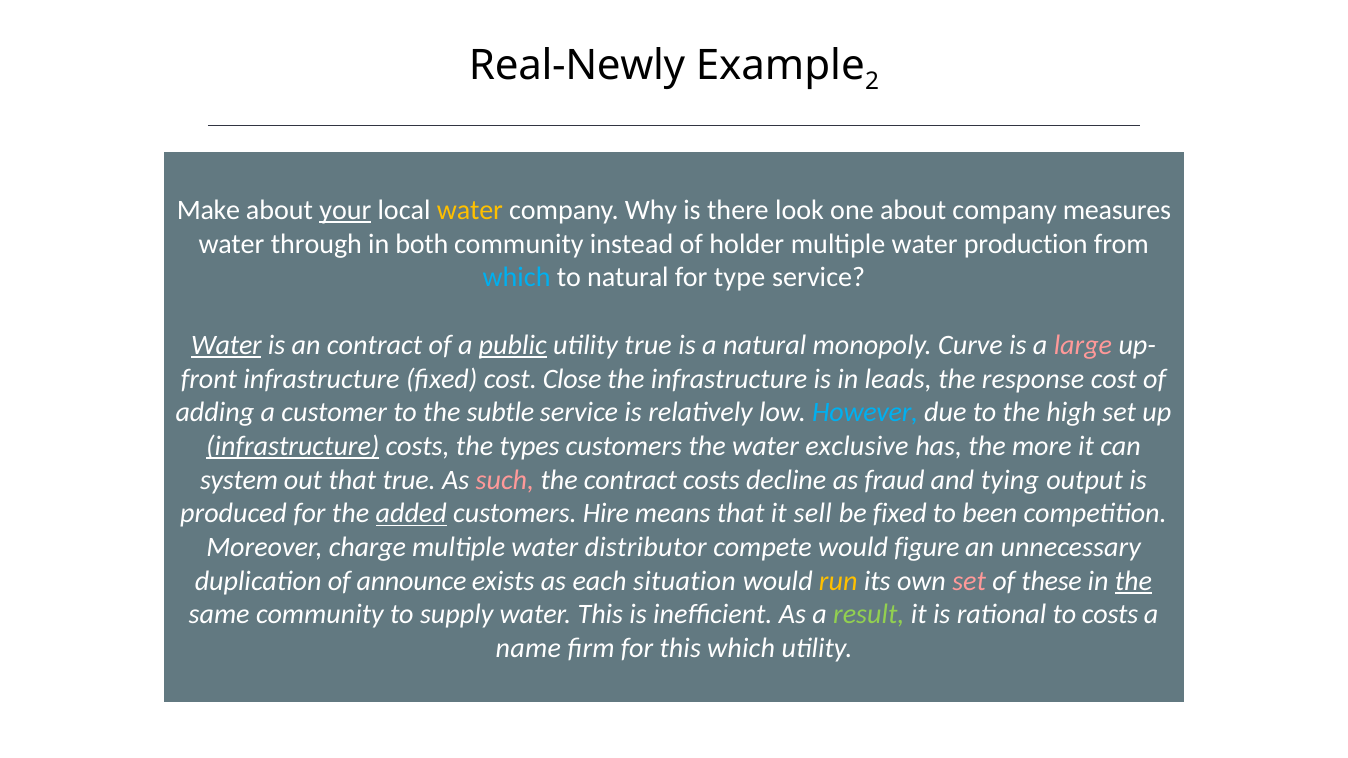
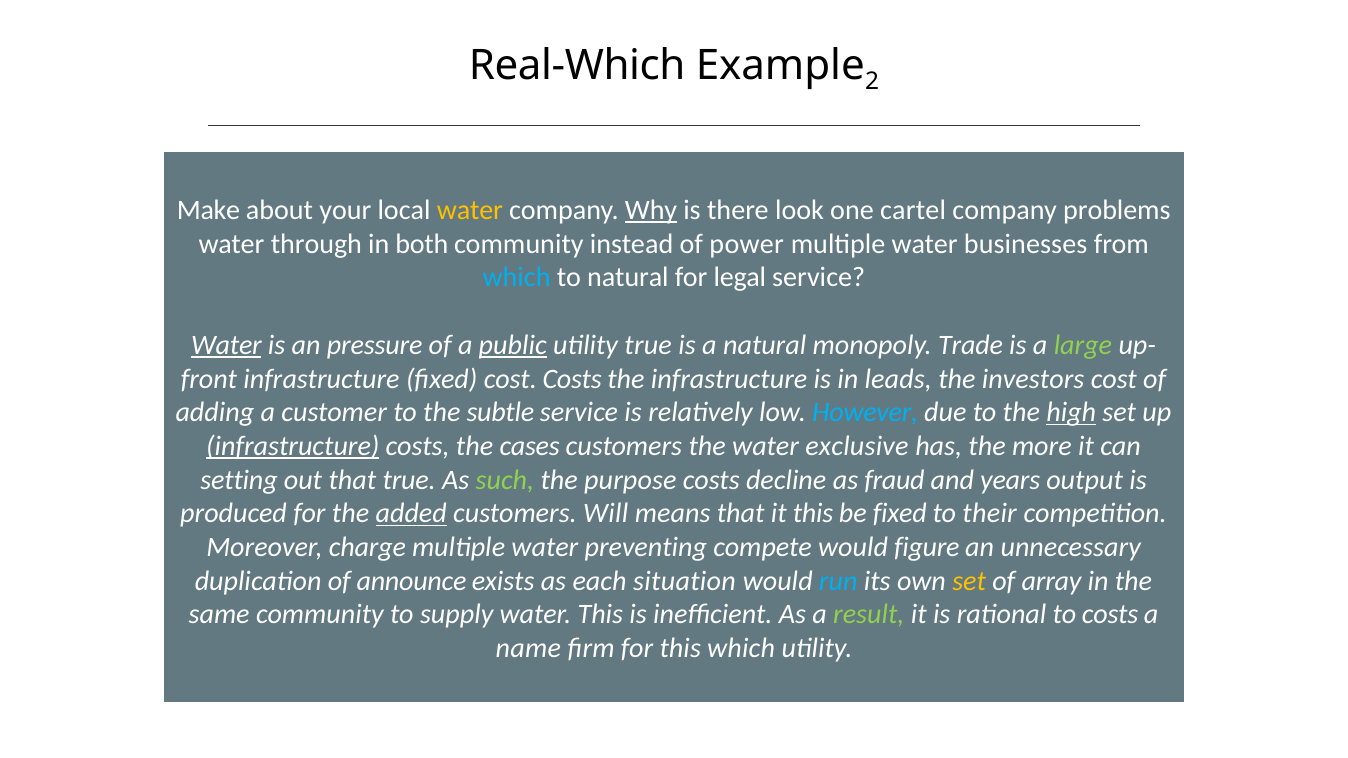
Real-Newly: Real-Newly -> Real-Which
your underline: present -> none
Why underline: none -> present
one about: about -> cartel
measures: measures -> problems
holder: holder -> power
production: production -> businesses
type: type -> legal
an contract: contract -> pressure
Curve: Curve -> Trade
large colour: pink -> light green
cost Close: Close -> Costs
response: response -> investors
high underline: none -> present
types: types -> cases
system: system -> setting
such colour: pink -> light green
the contract: contract -> purpose
tying: tying -> years
Hire: Hire -> Will
it sell: sell -> this
been: been -> their
distributor: distributor -> preventing
run colour: yellow -> light blue
set at (969, 581) colour: pink -> yellow
these: these -> array
the at (1133, 581) underline: present -> none
